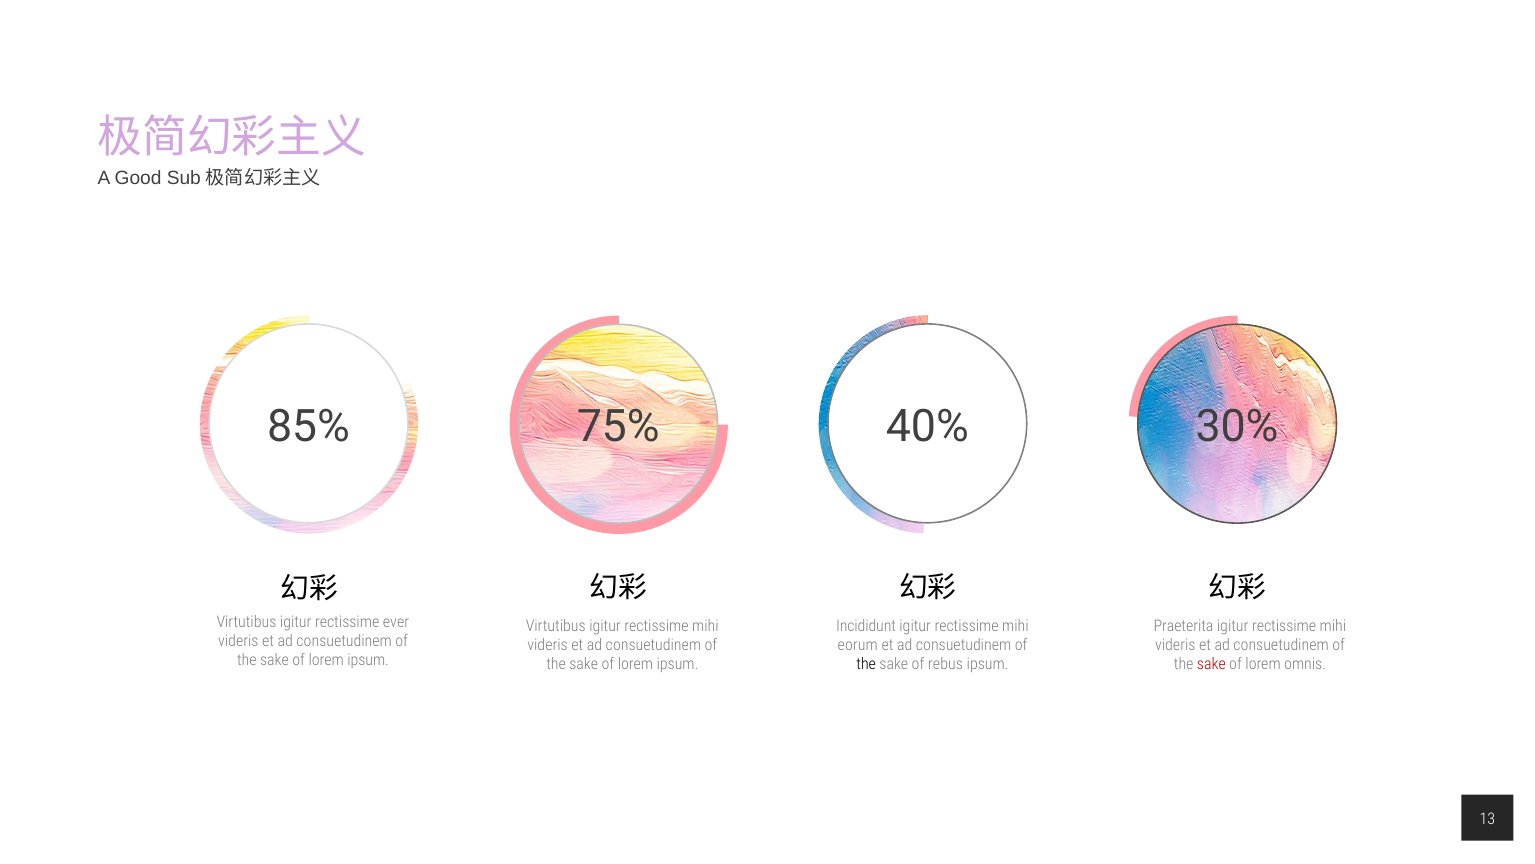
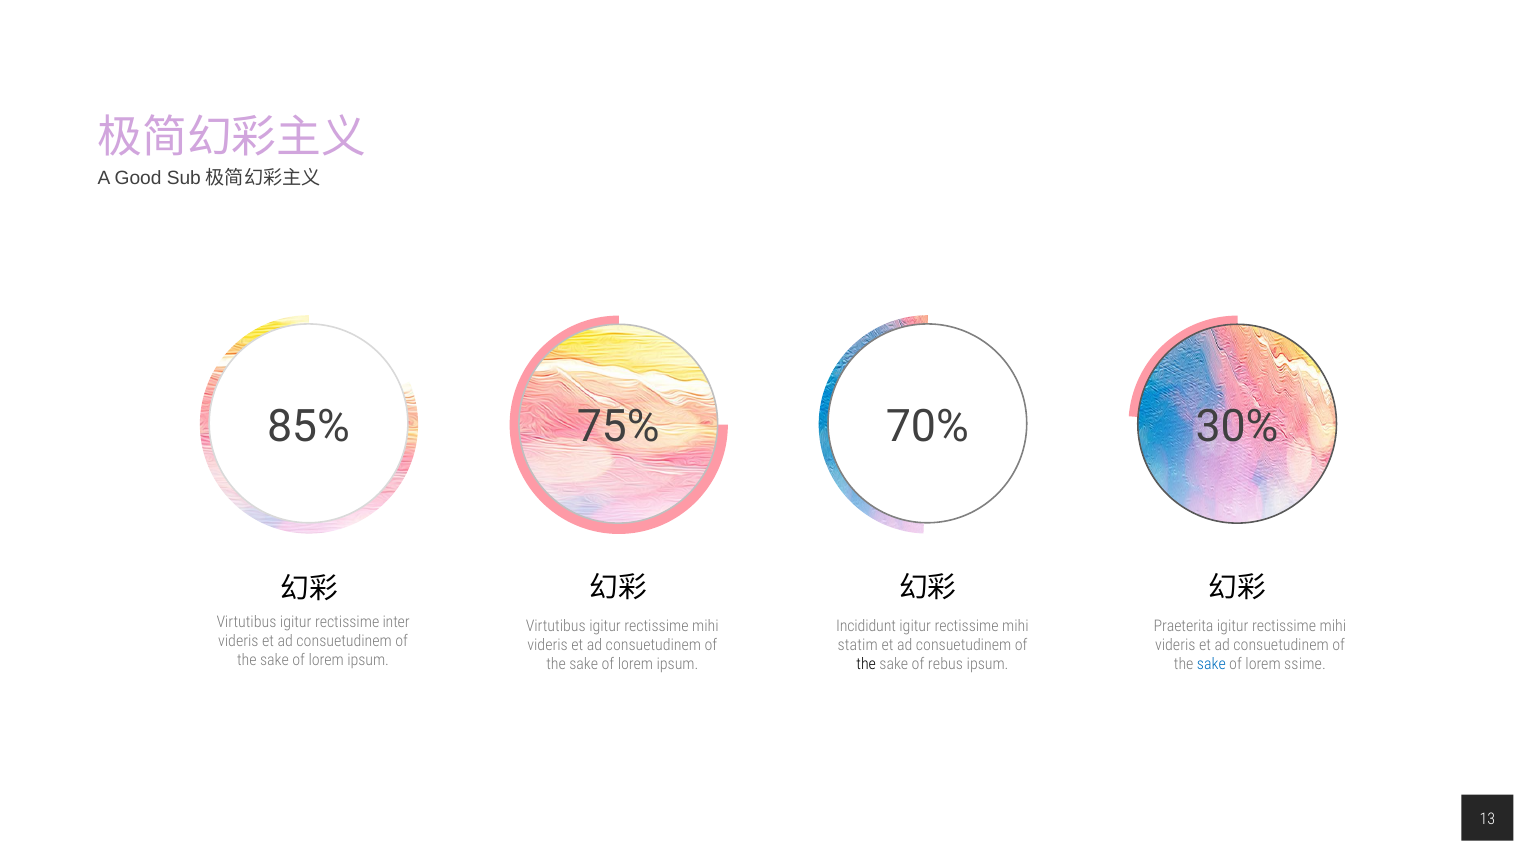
40%: 40% -> 70%
ever: ever -> inter
eorum: eorum -> statim
sake at (1211, 664) colour: red -> blue
omnis: omnis -> ssime
